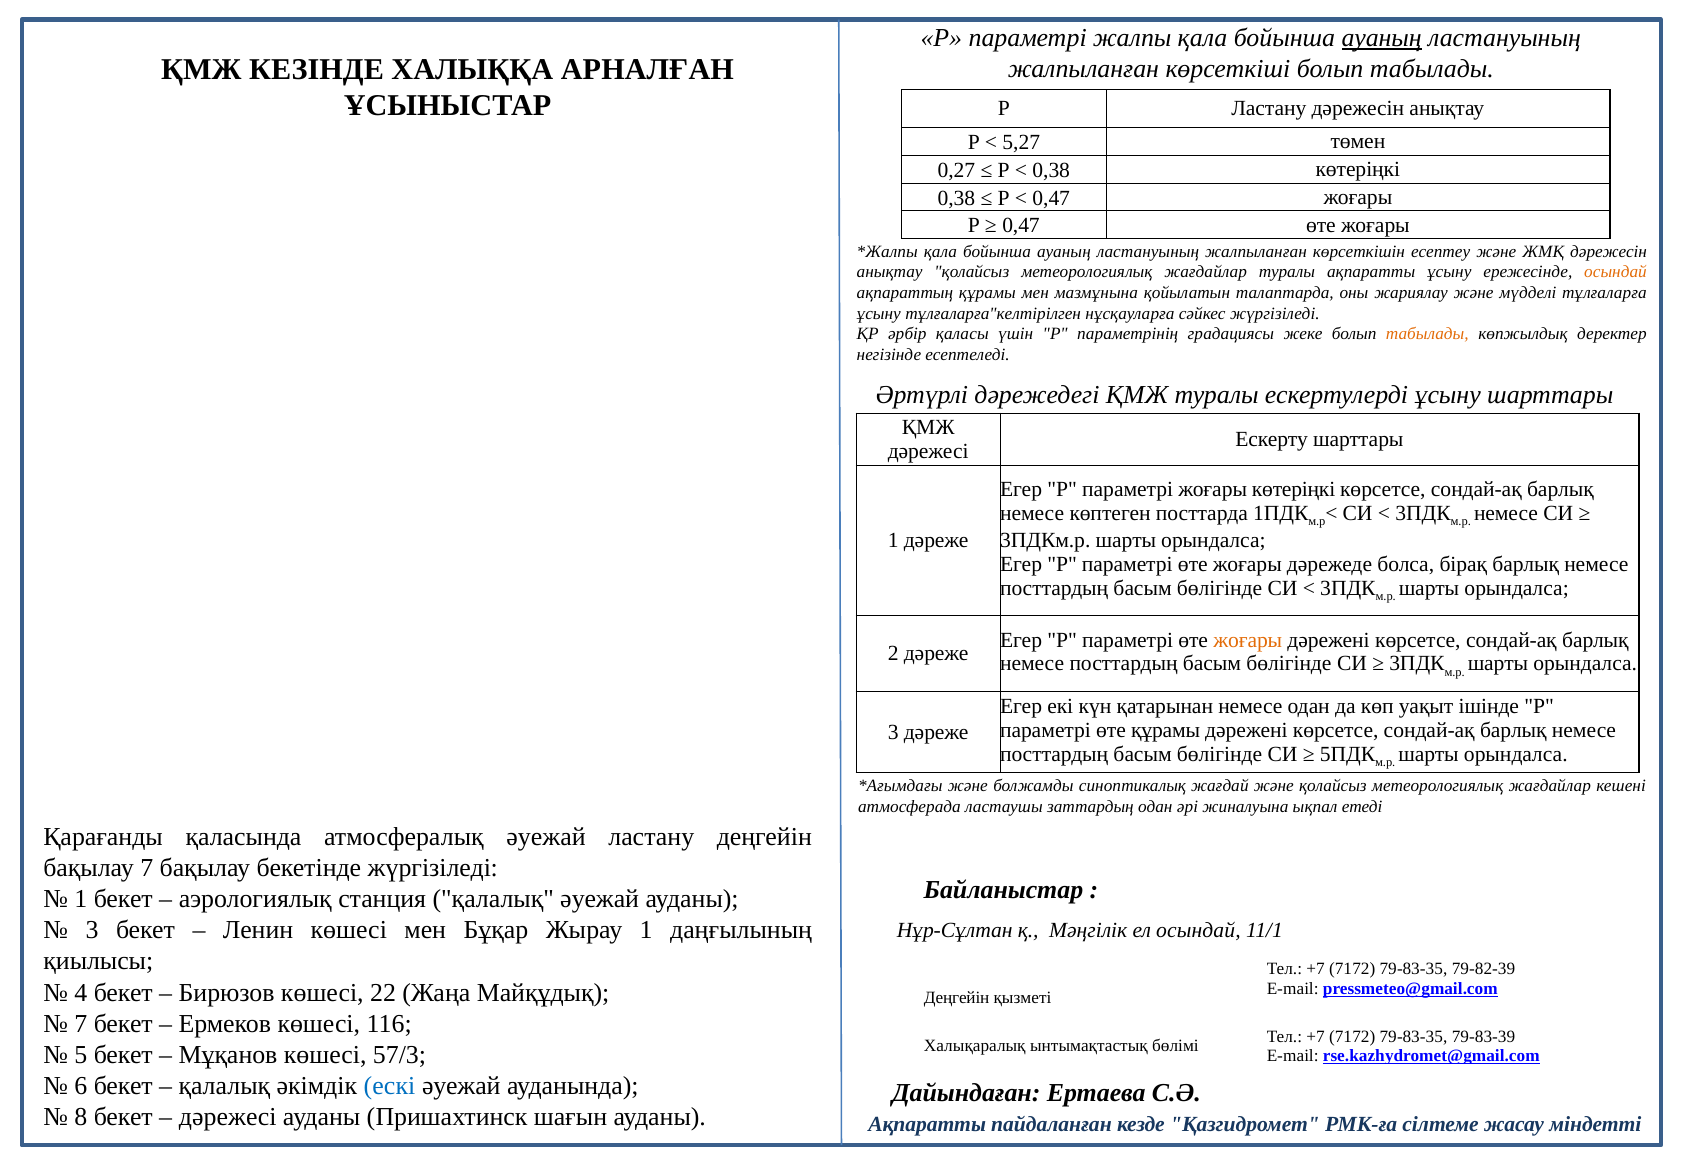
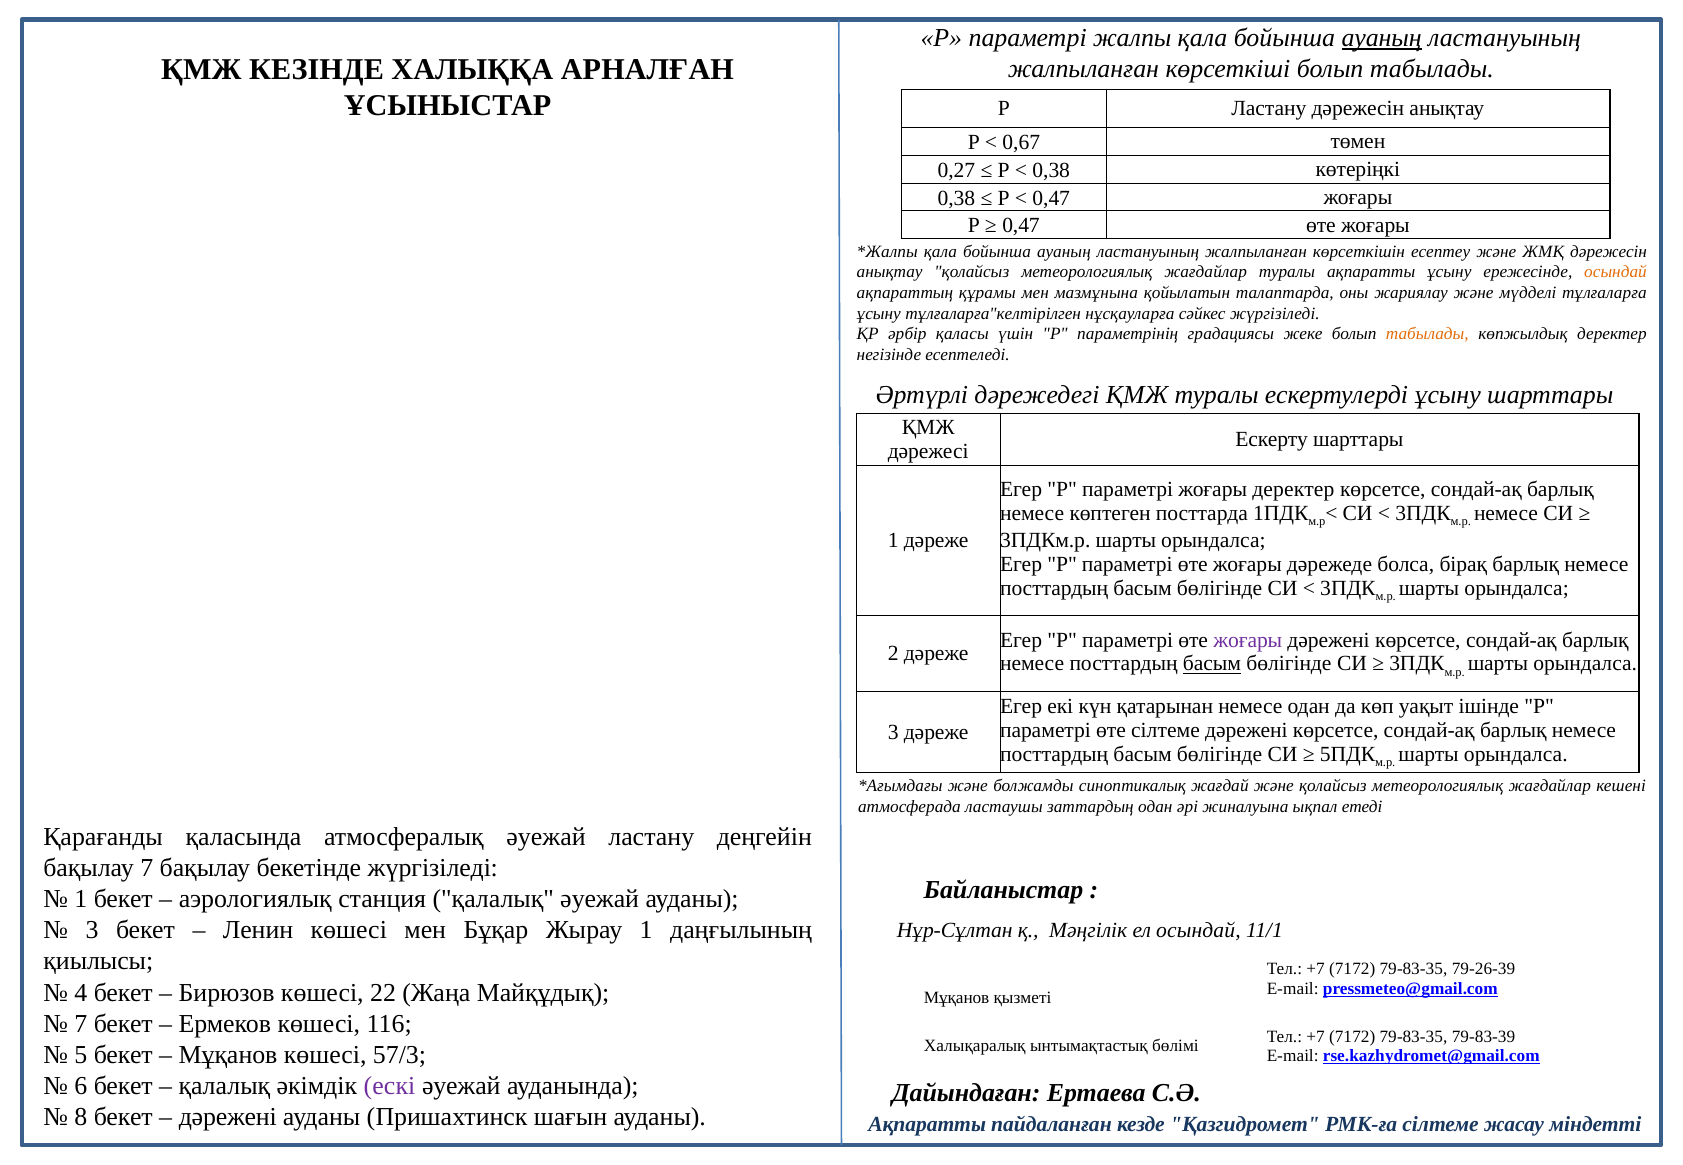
5,27: 5,27 -> 0,67
жоғары көтеріңкі: көтеріңкі -> деректер
жоғары at (1248, 640) colour: orange -> purple
басым at (1212, 664) underline: none -> present
өте құрамы: құрамы -> сілтеме
79-82-39: 79-82-39 -> 79-26-39
Деңгейін at (957, 998): Деңгейін -> Мұқанов
ескі colour: blue -> purple
дәрежесі at (228, 1117): дәрежесі -> дәрежені
